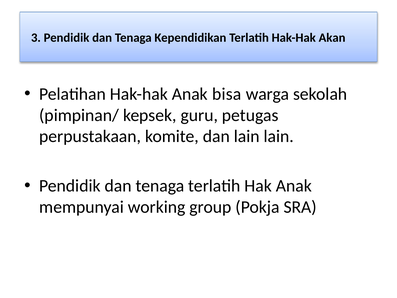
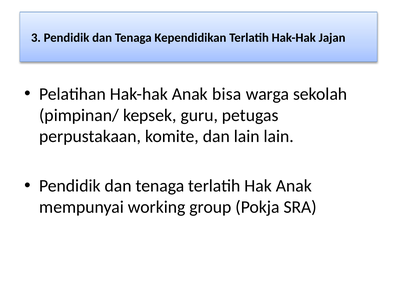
Akan: Akan -> Jajan
